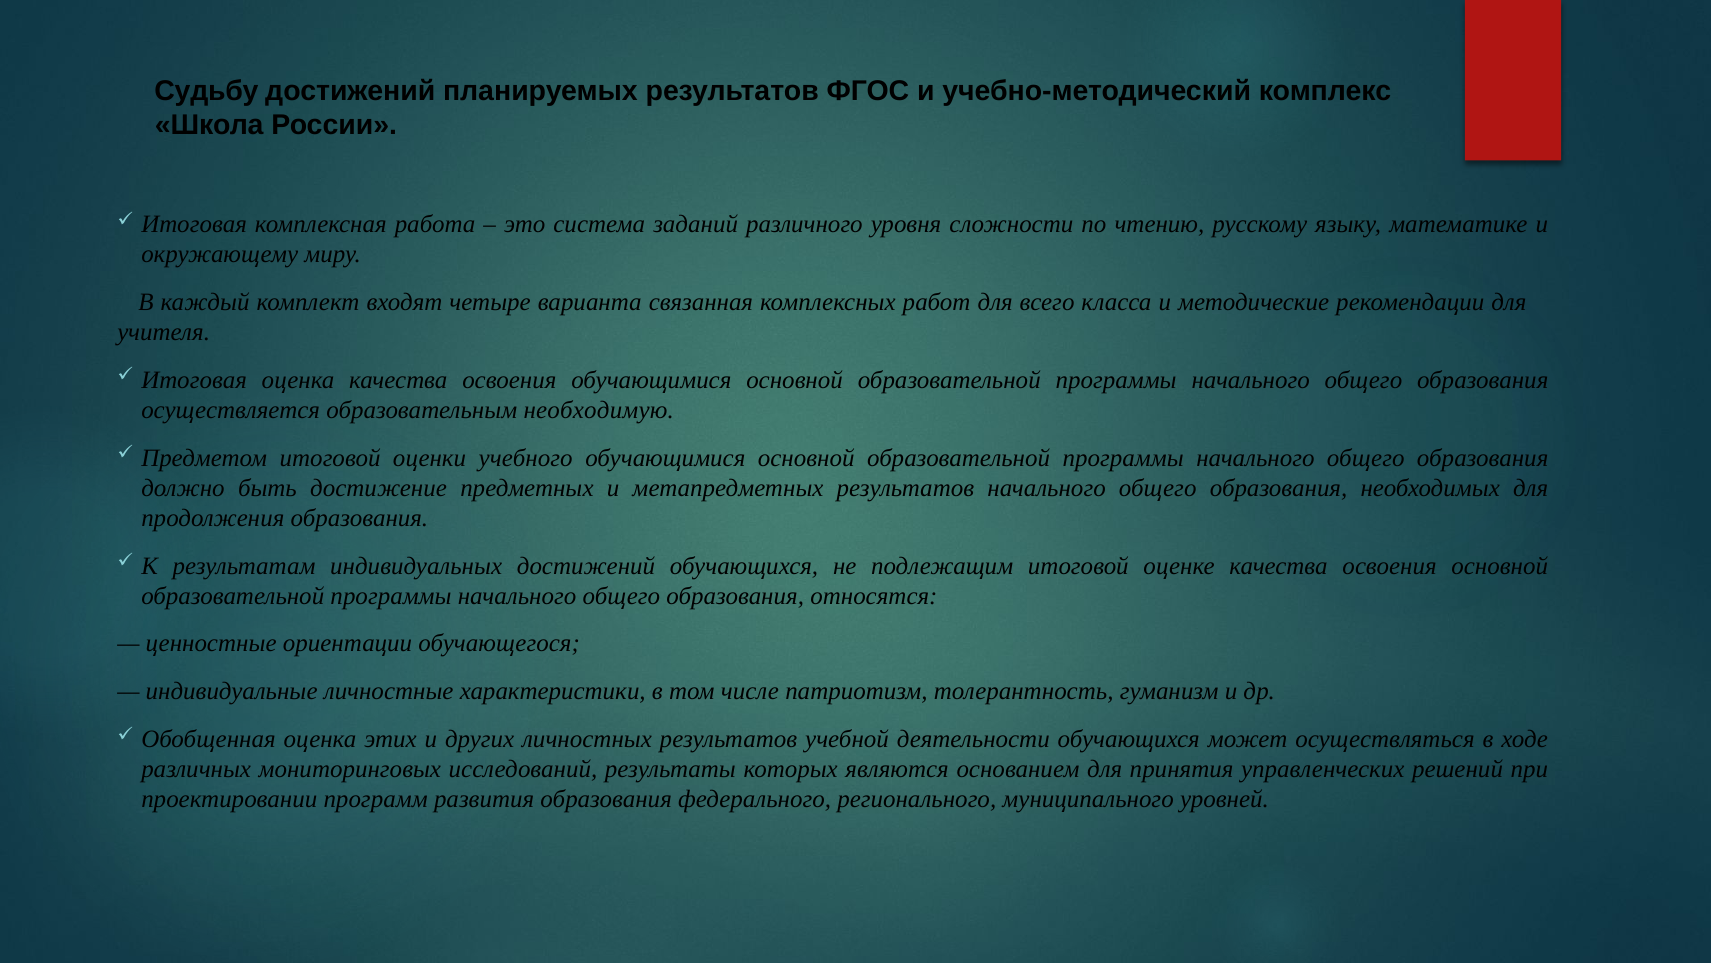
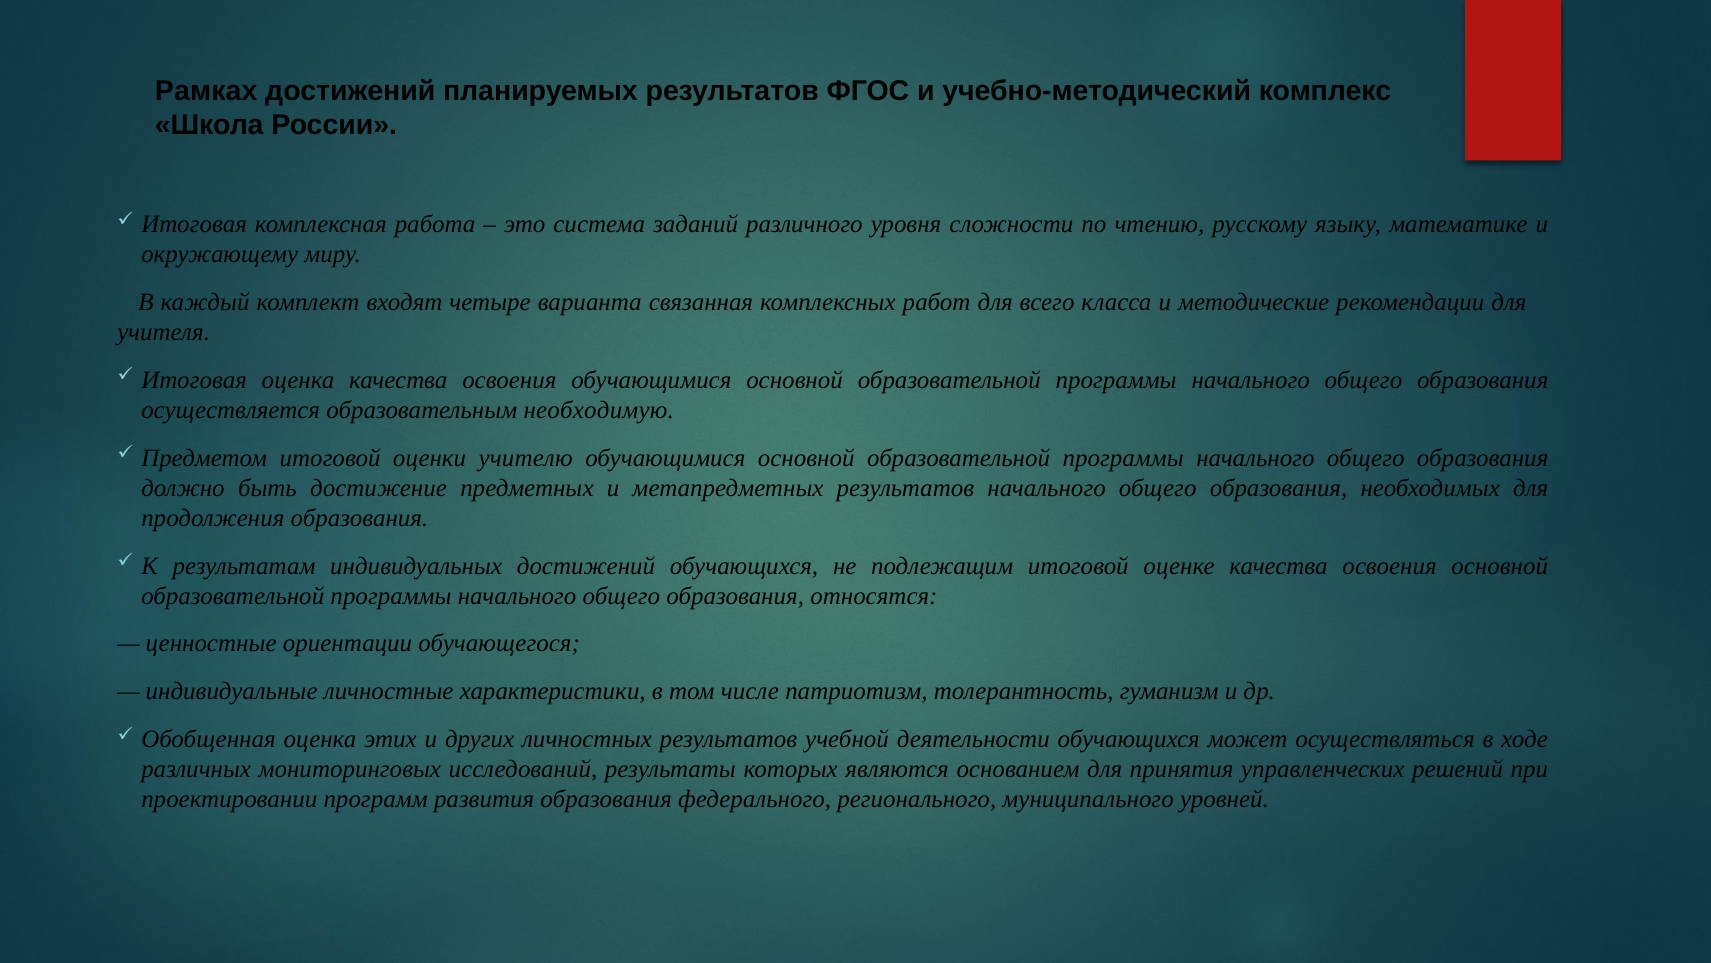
Судьбу: Судьбу -> Рамках
учебного: учебного -> учителю
